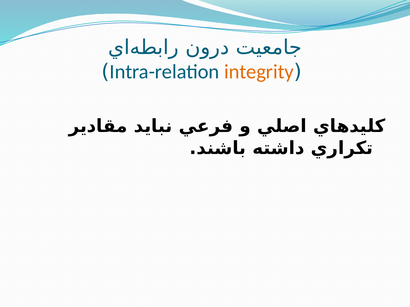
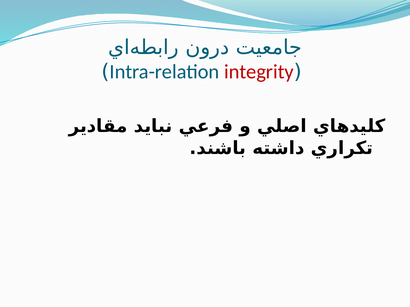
integrity colour: orange -> red
